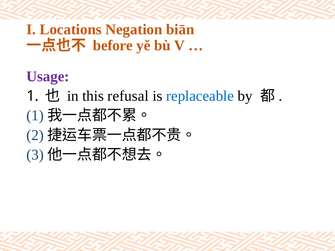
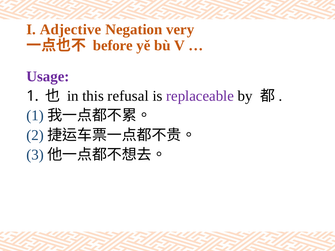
Locations: Locations -> Adjective
biān: biān -> very
replaceable colour: blue -> purple
